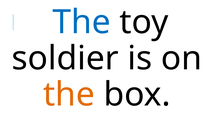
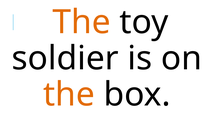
The at (82, 22) colour: blue -> orange
